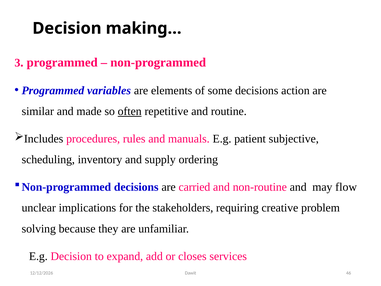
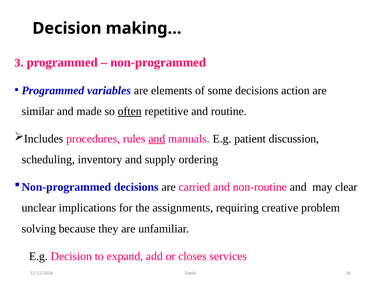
and at (157, 139) underline: none -> present
subjective: subjective -> discussion
flow: flow -> clear
stakeholders: stakeholders -> assignments
